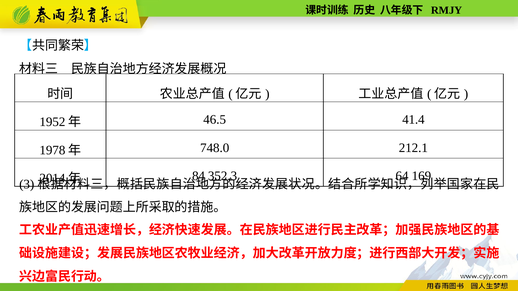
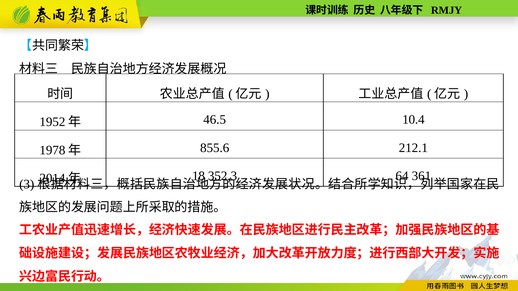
41.4: 41.4 -> 10.4
748.0: 748.0 -> 855.6
84: 84 -> 18
169: 169 -> 361
